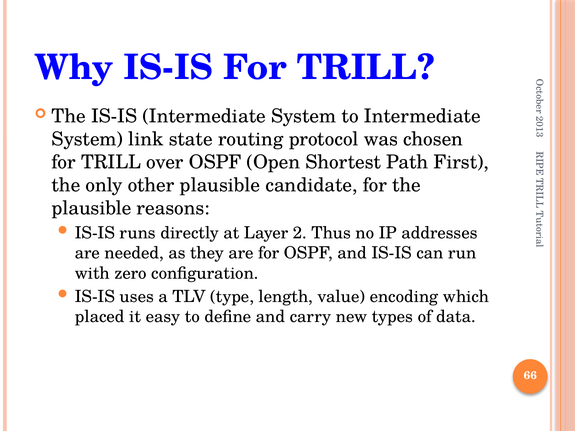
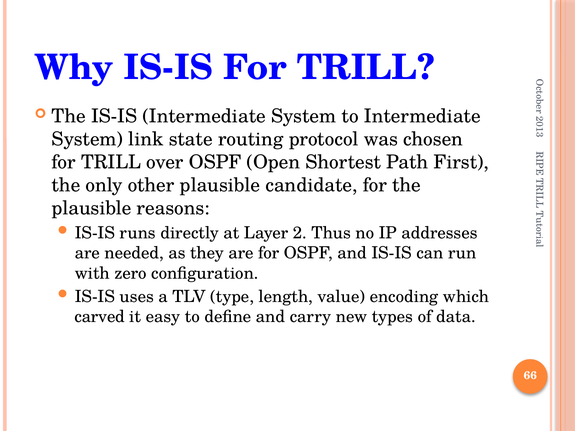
placed: placed -> carved
